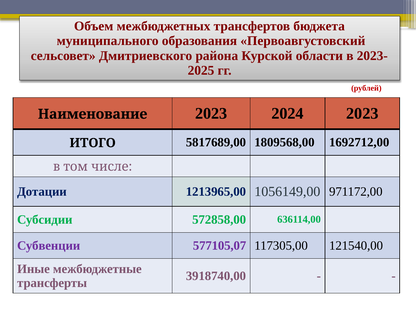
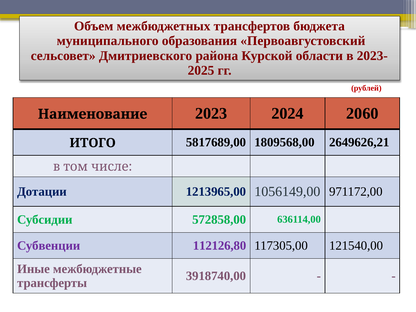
2024 2023: 2023 -> 2060
1692712,00: 1692712,00 -> 2649626,21
577105,07: 577105,07 -> 112126,80
